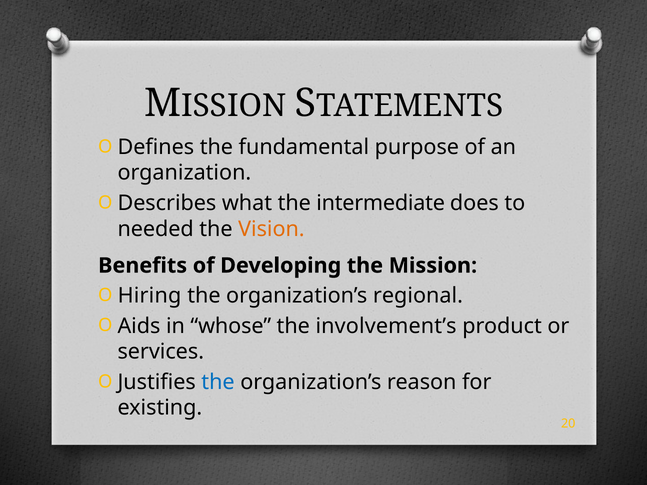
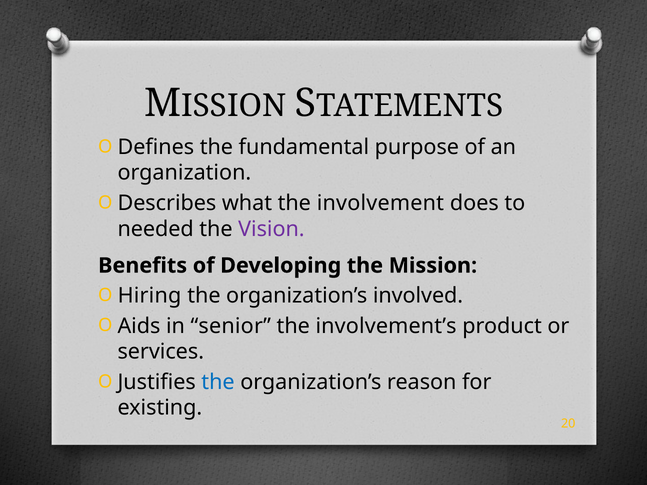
intermediate: intermediate -> involvement
Vision colour: orange -> purple
regional: regional -> involved
whose: whose -> senior
